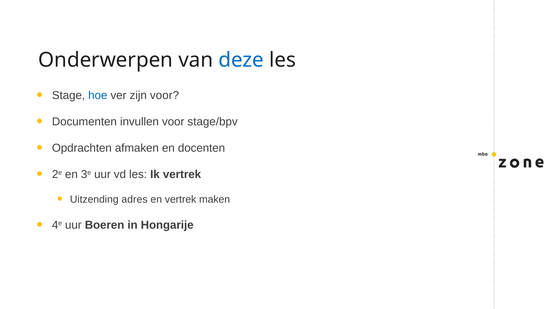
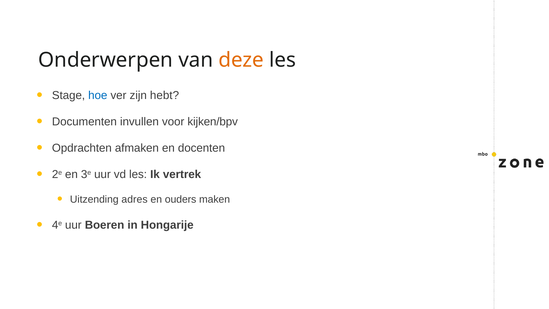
deze colour: blue -> orange
zijn voor: voor -> hebt
stage/bpv: stage/bpv -> kijken/bpv
en vertrek: vertrek -> ouders
